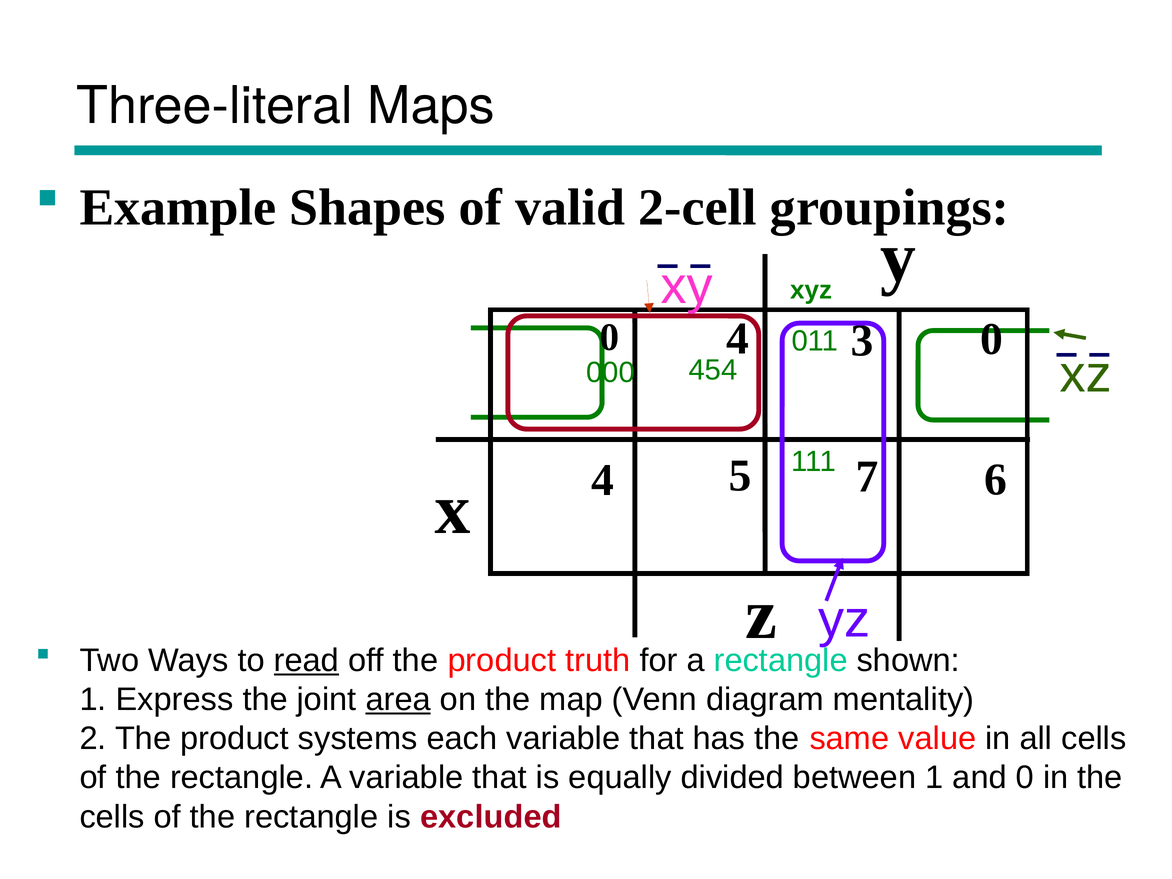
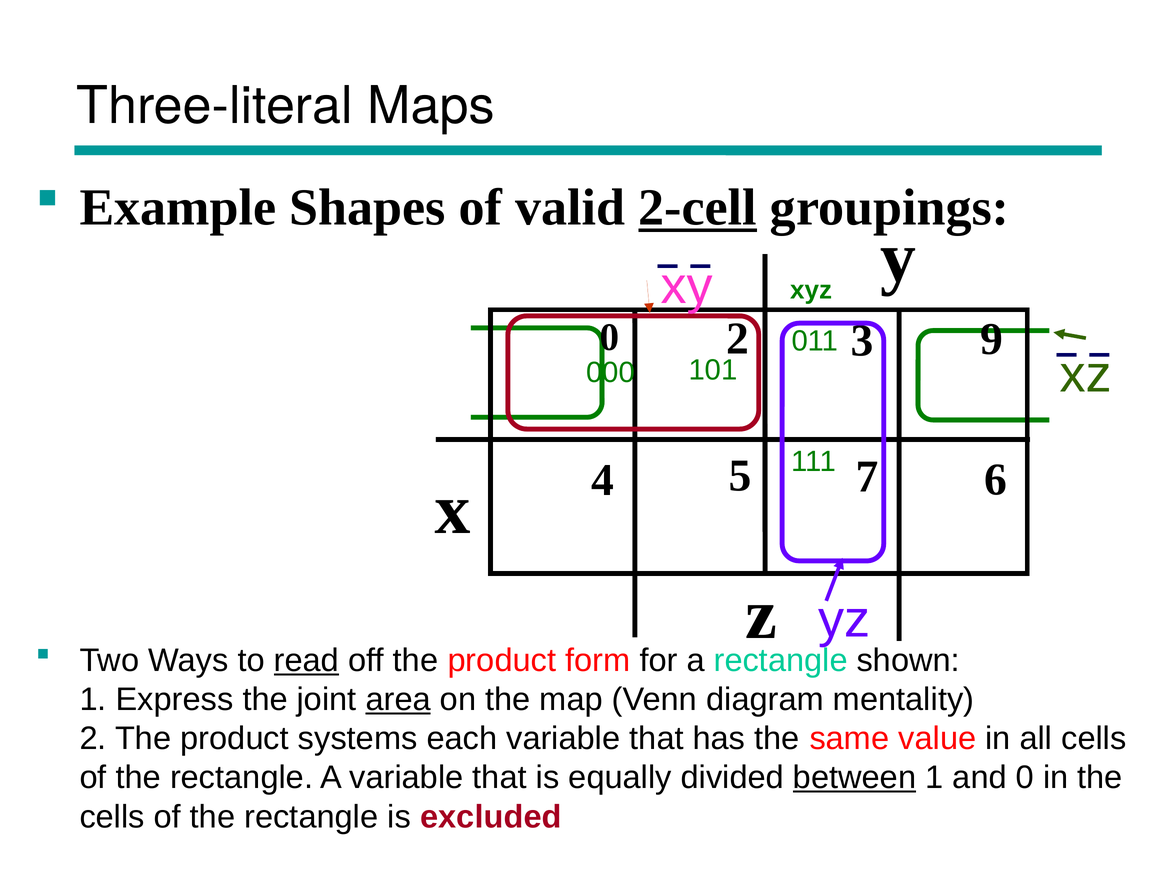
2-cell underline: none -> present
0 4: 4 -> 2
0 at (992, 339): 0 -> 9
454: 454 -> 101
truth: truth -> form
between underline: none -> present
